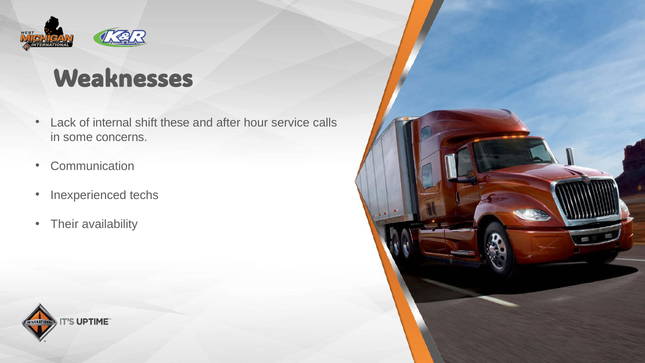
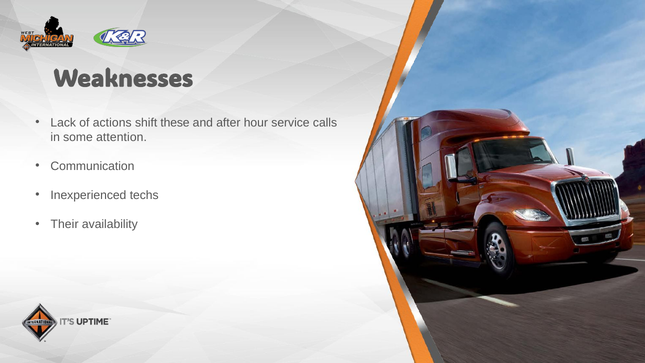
internal: internal -> actions
concerns: concerns -> attention
